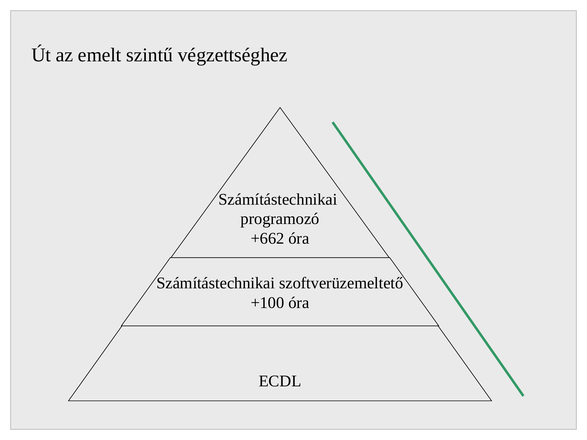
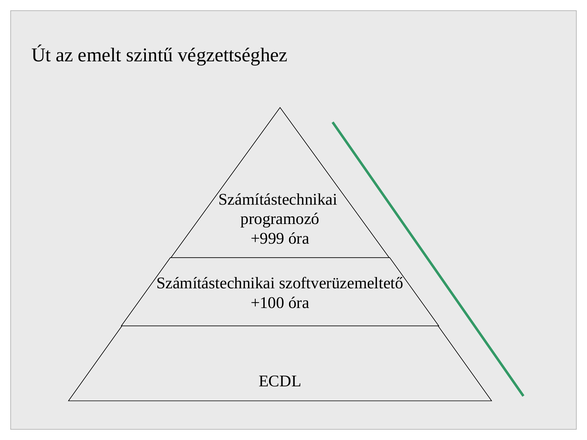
+662: +662 -> +999
